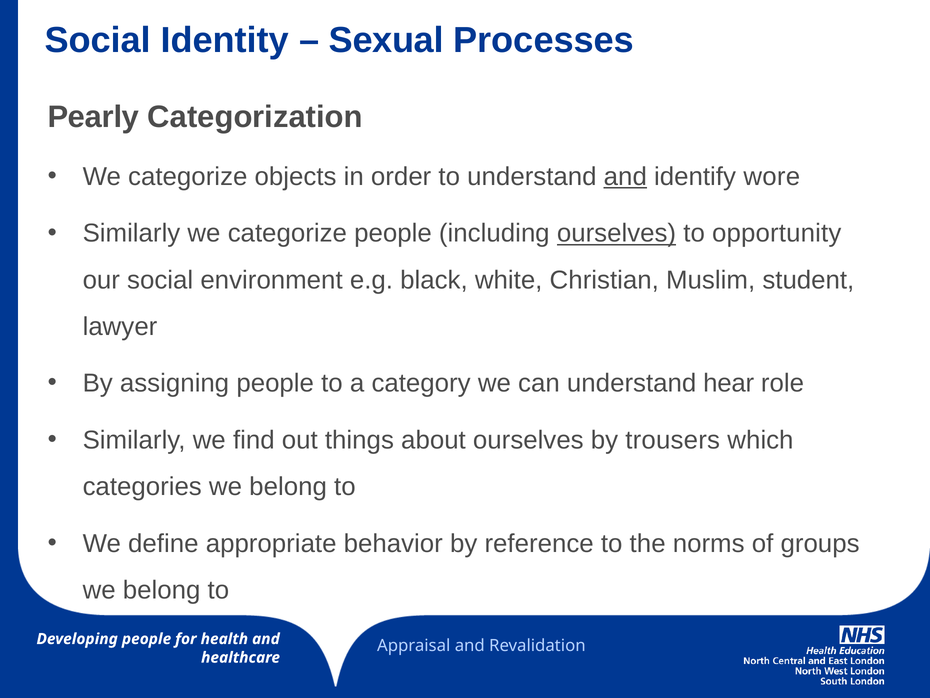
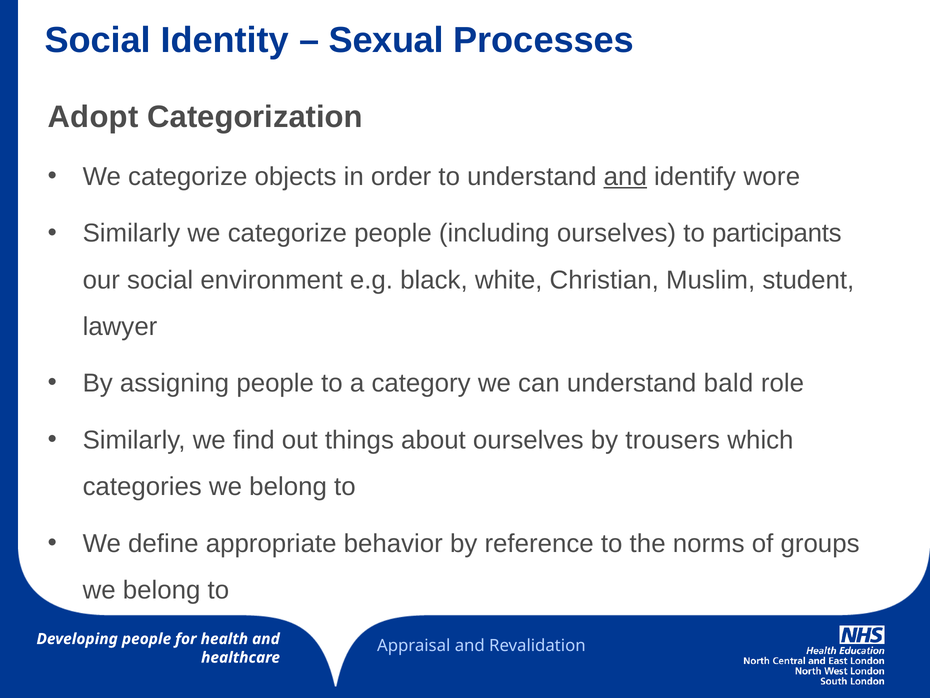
Pearly: Pearly -> Adopt
ourselves at (616, 233) underline: present -> none
opportunity: opportunity -> participants
hear: hear -> bald
